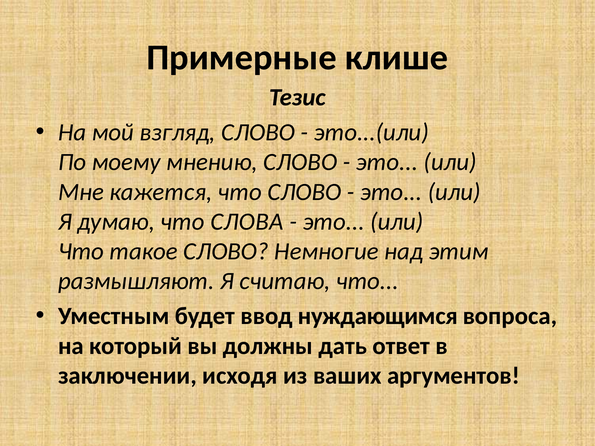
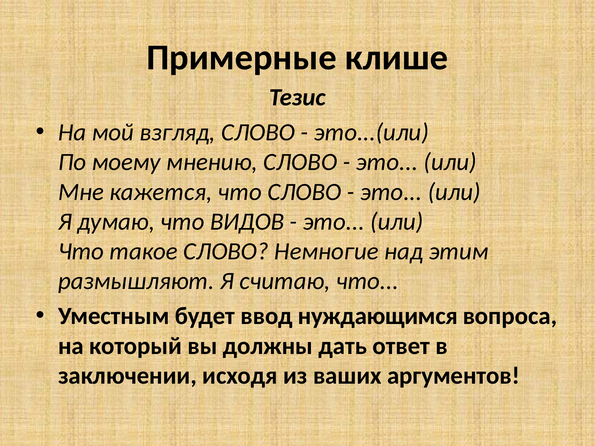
СЛОВА: СЛОВА -> ВИДОВ
